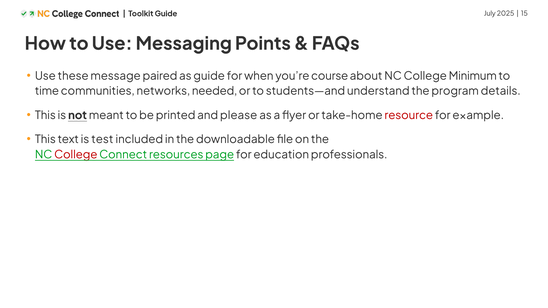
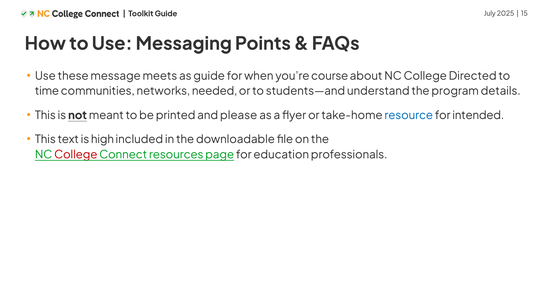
paired: paired -> meets
Minimum: Minimum -> Directed
resource colour: red -> blue
example: example -> intended
test: test -> high
